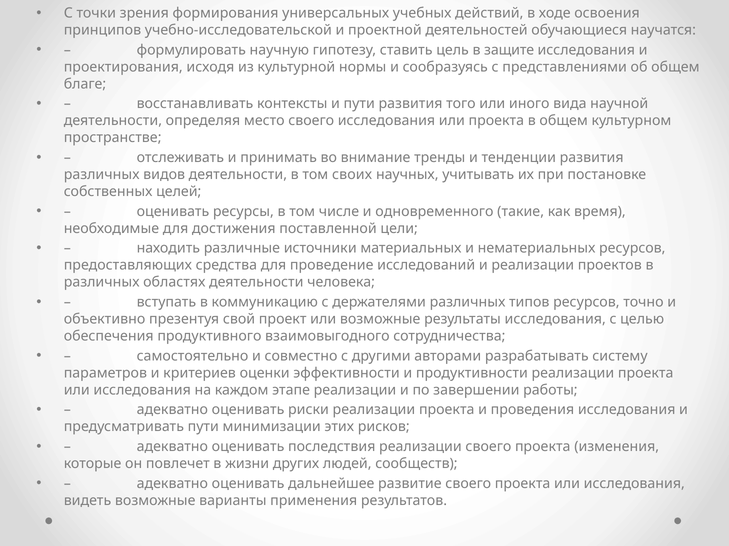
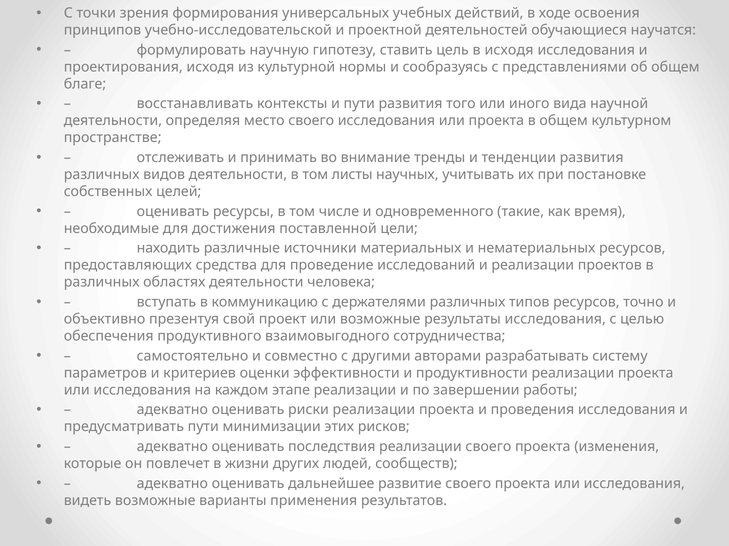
в защите: защите -> исходя
своих: своих -> листы
